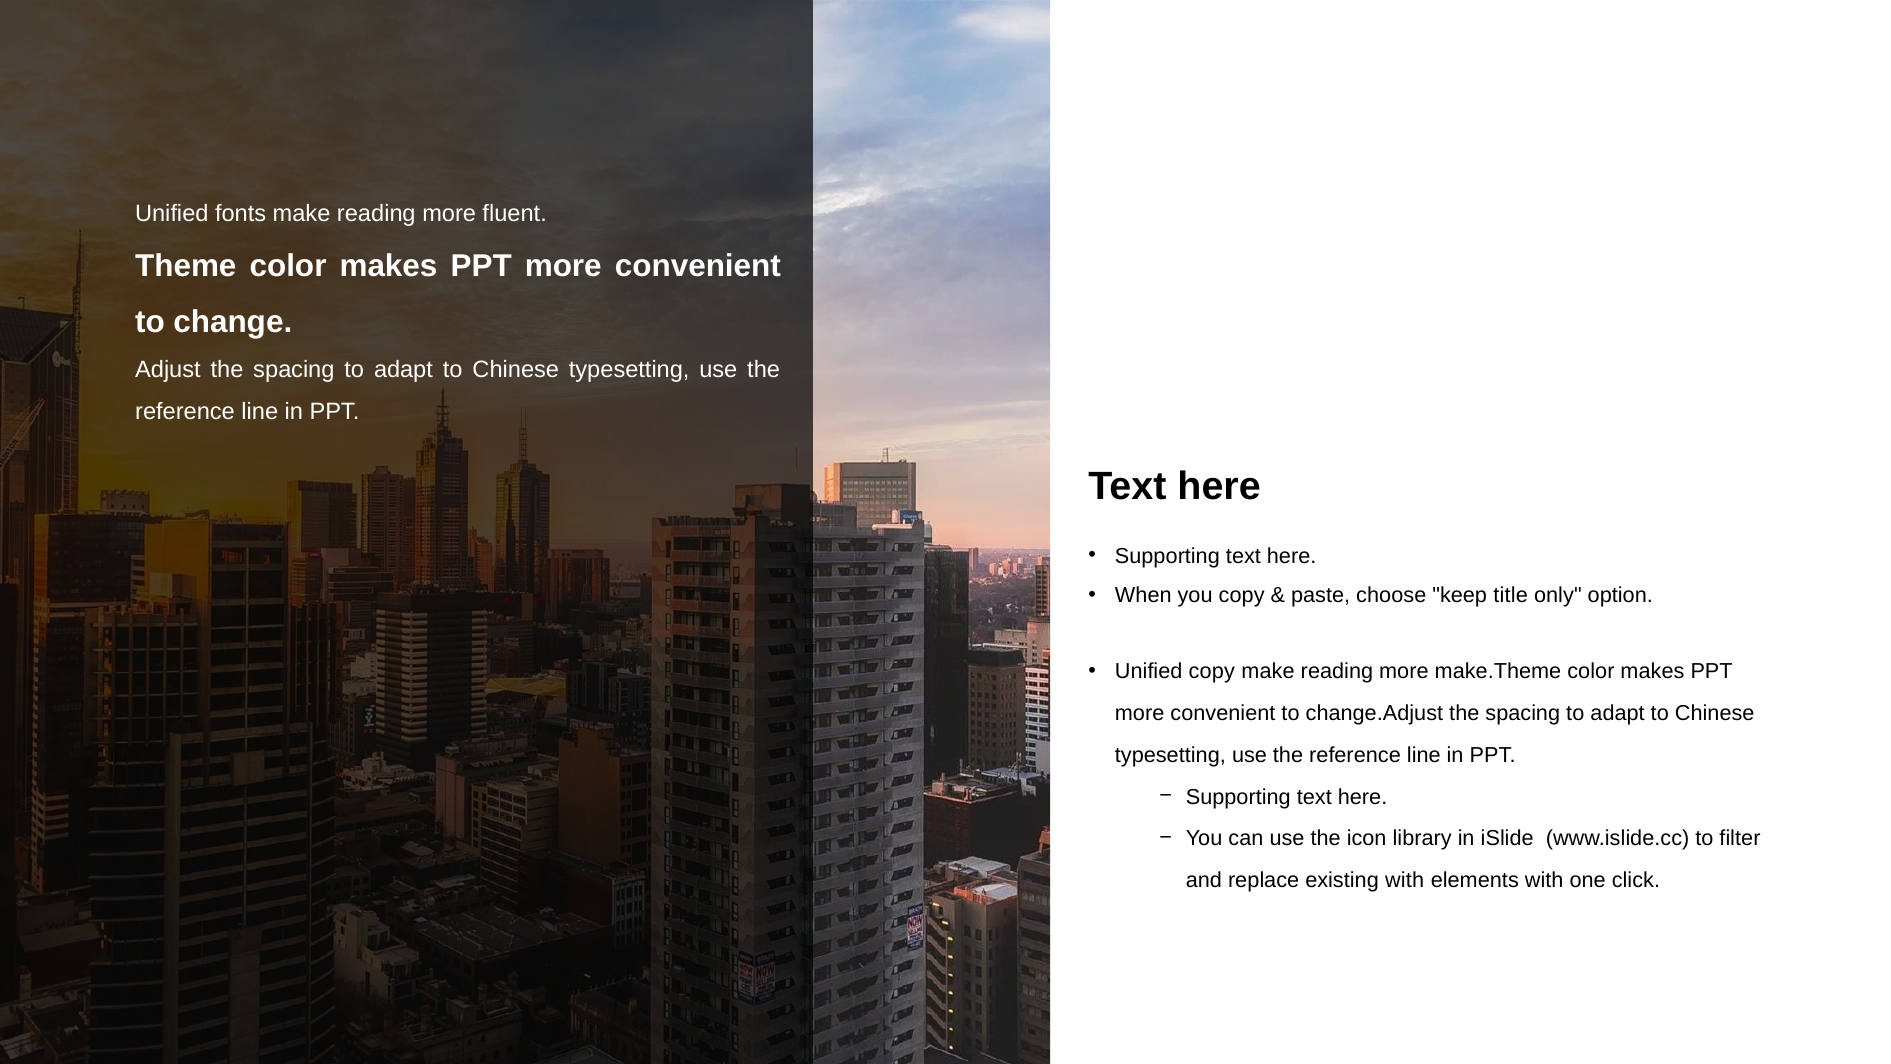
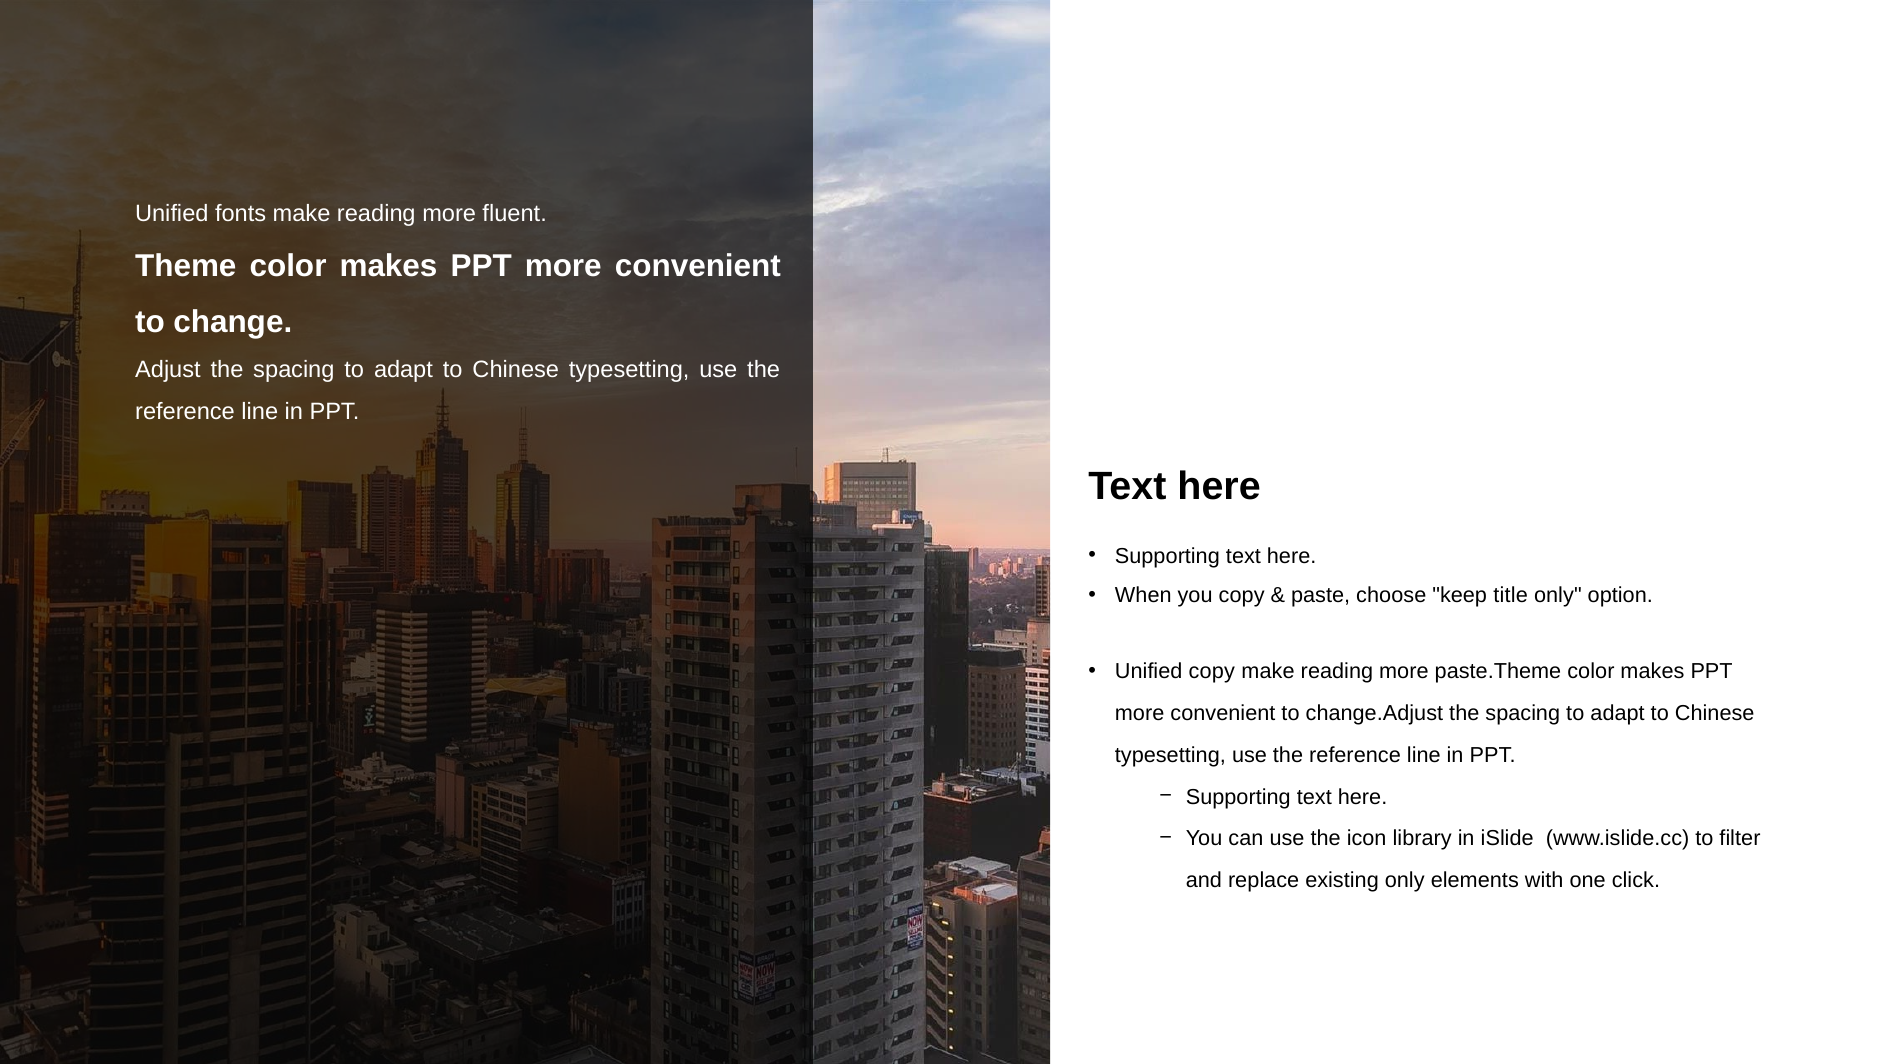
make.Theme: make.Theme -> paste.Theme
existing with: with -> only
